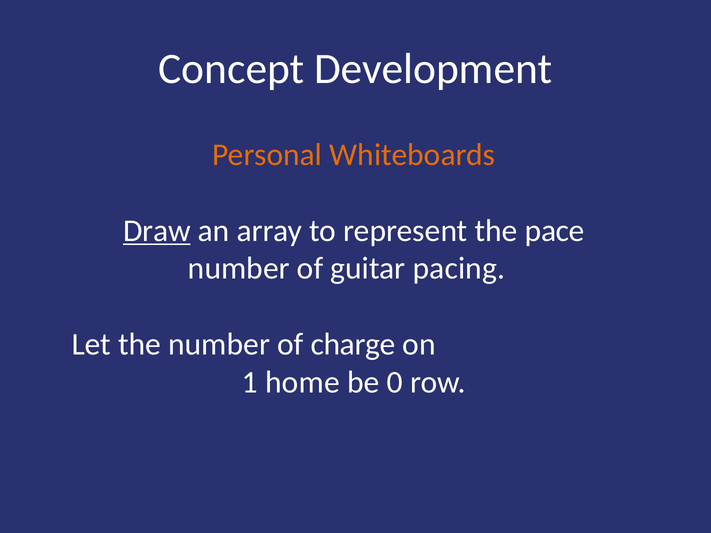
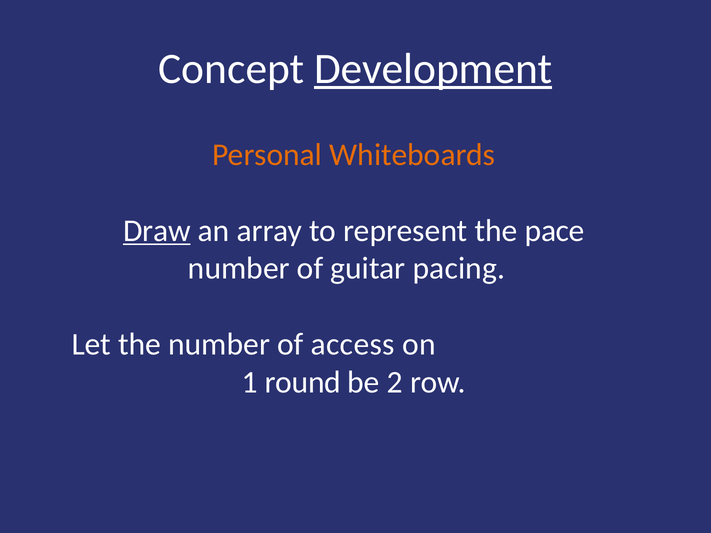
Development underline: none -> present
charge: charge -> access
home: home -> round
0: 0 -> 2
